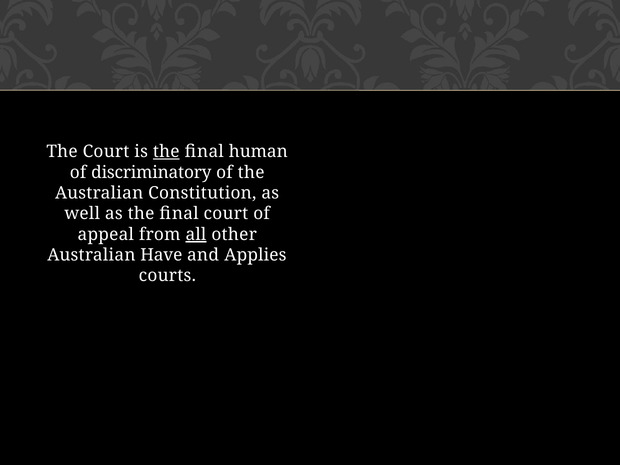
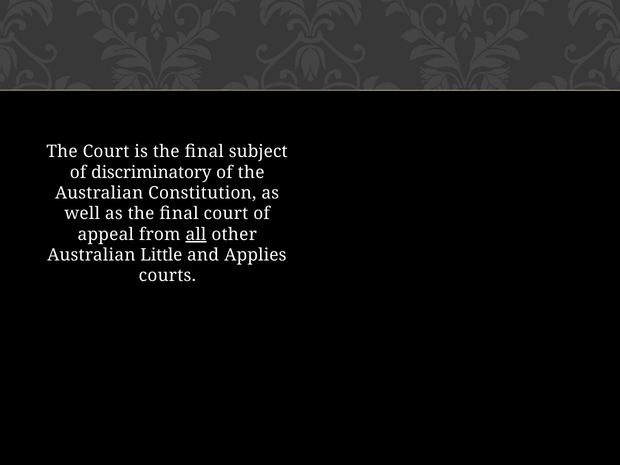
the at (166, 152) underline: present -> none
human: human -> subject
Have: Have -> Little
